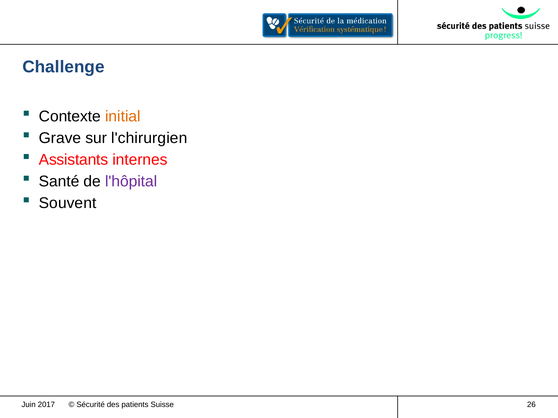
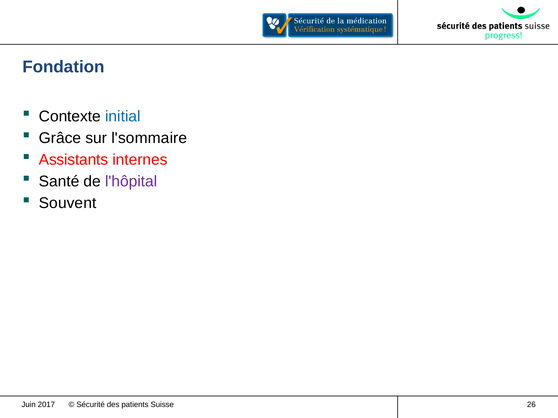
Challenge: Challenge -> Fondation
initial colour: orange -> blue
Grave: Grave -> Grâce
l'chirurgien: l'chirurgien -> l'sommaire
